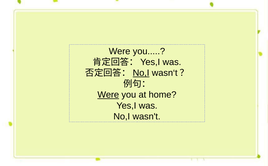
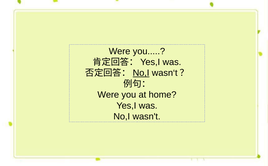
Were at (108, 95) underline: present -> none
